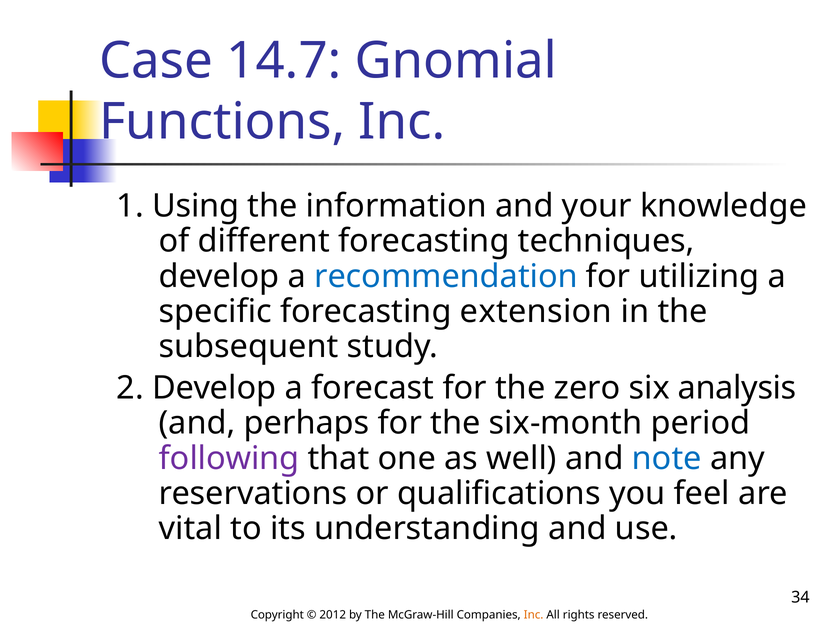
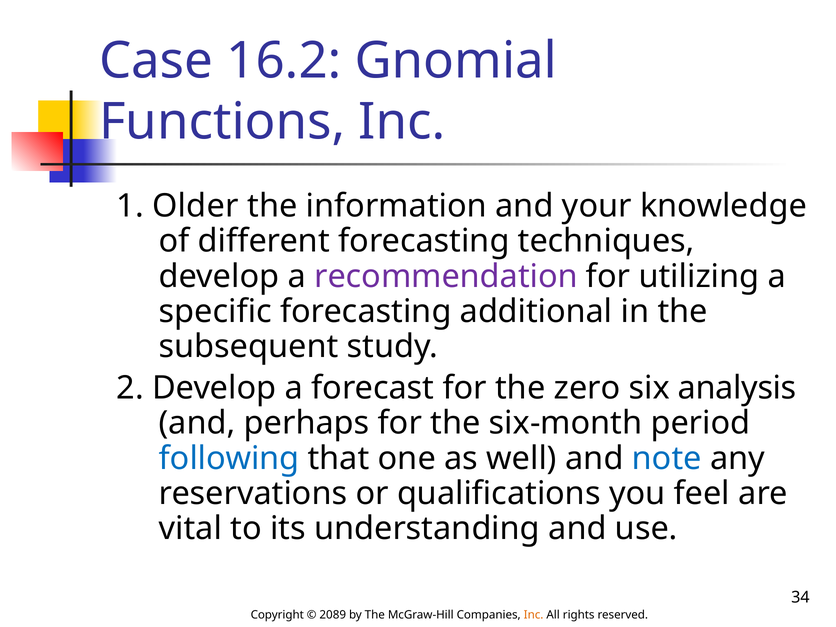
14.7: 14.7 -> 16.2
Using: Using -> Older
recommendation colour: blue -> purple
extension: extension -> additional
following colour: purple -> blue
2012: 2012 -> 2089
